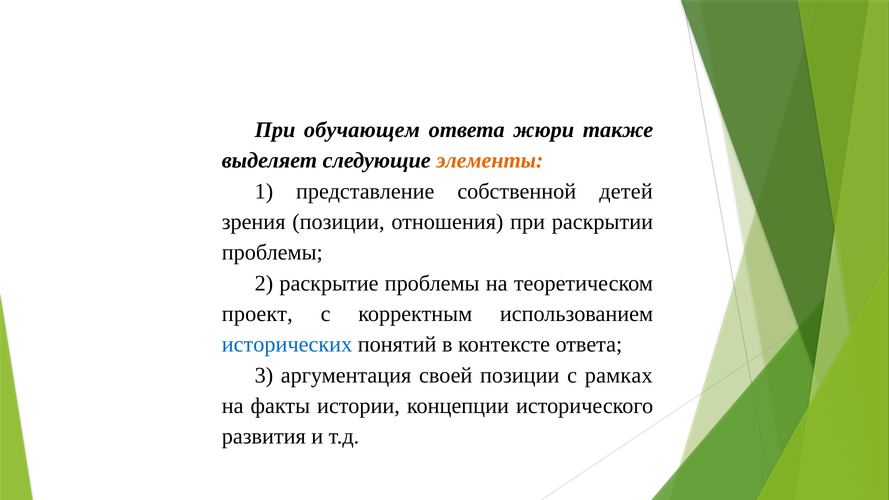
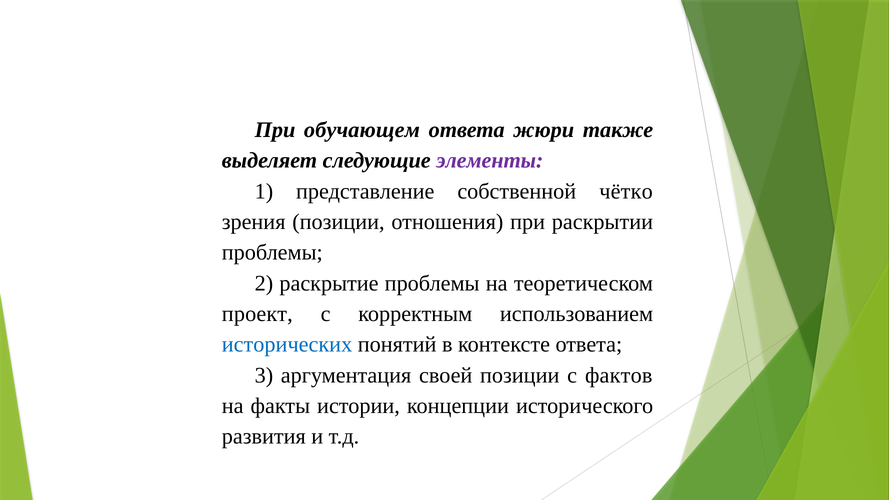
элементы colour: orange -> purple
детей: детей -> чётко
рамках: рамках -> фактов
